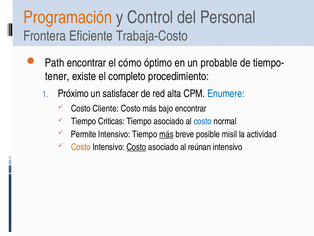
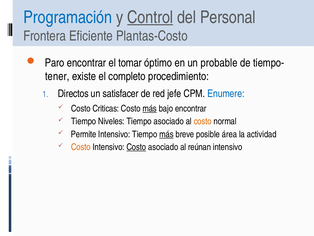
Programación colour: orange -> blue
Control underline: none -> present
Trabaja-Costo: Trabaja-Costo -> Plantas-Costo
Path: Path -> Paro
cómo: cómo -> tomar
Próximo: Próximo -> Directos
alta: alta -> jefe
Cliente: Cliente -> Criticas
más at (150, 108) underline: none -> present
Criticas: Criticas -> Niveles
costo at (203, 121) colour: blue -> orange
misil: misil -> área
